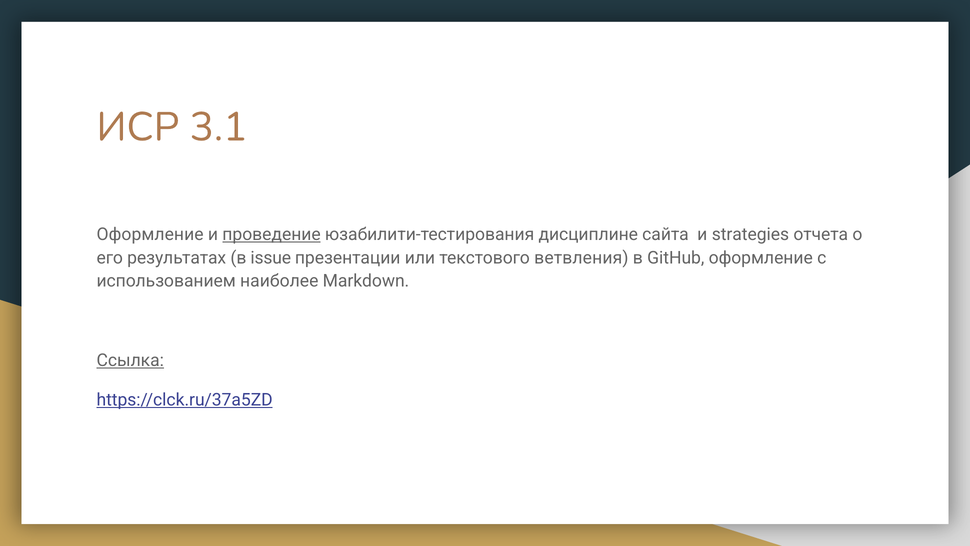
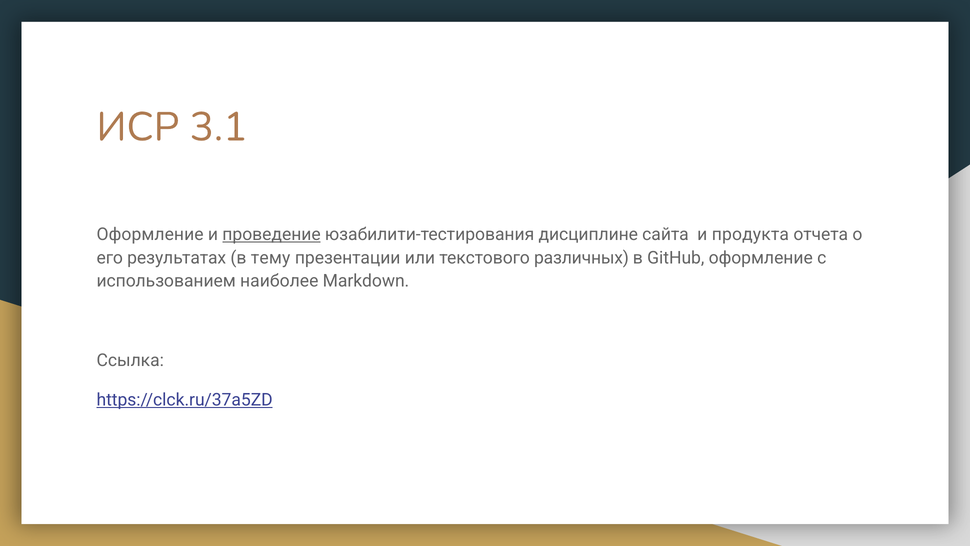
strategies: strategies -> продукта
issue: issue -> тему
ветвления: ветвления -> различных
Ссылка underline: present -> none
